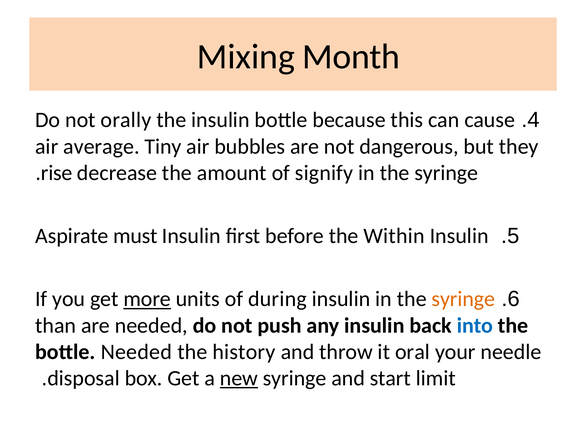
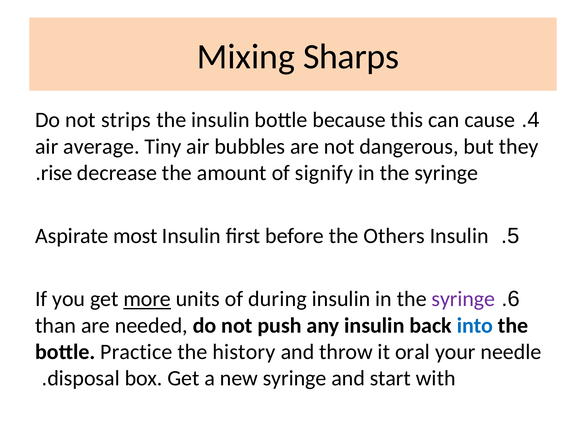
Month: Month -> Sharps
orally: orally -> strips
must: must -> most
Within: Within -> Others
syringe at (463, 299) colour: orange -> purple
bottle Needed: Needed -> Practice
new underline: present -> none
limit: limit -> with
